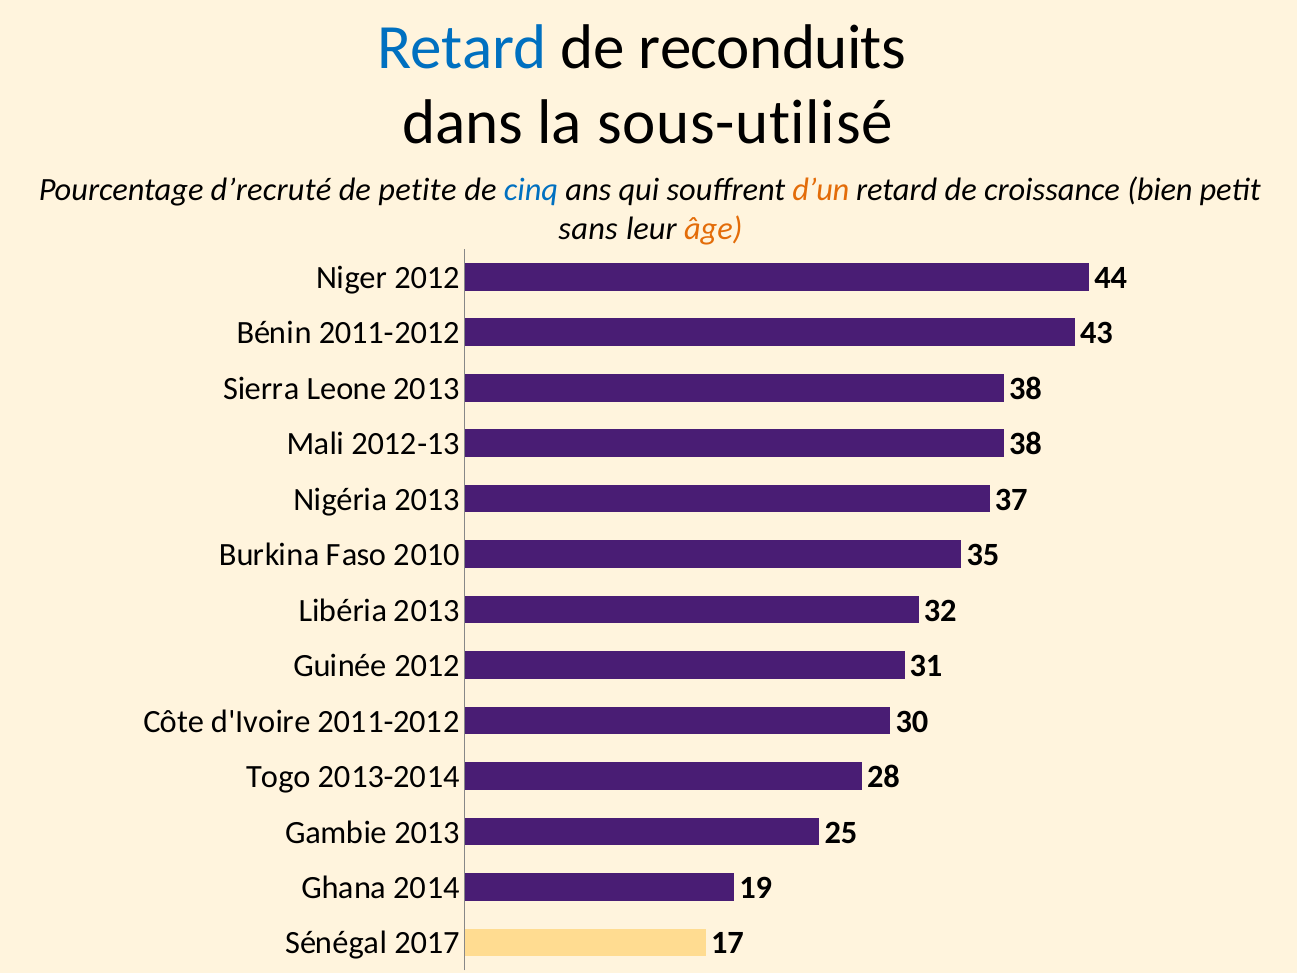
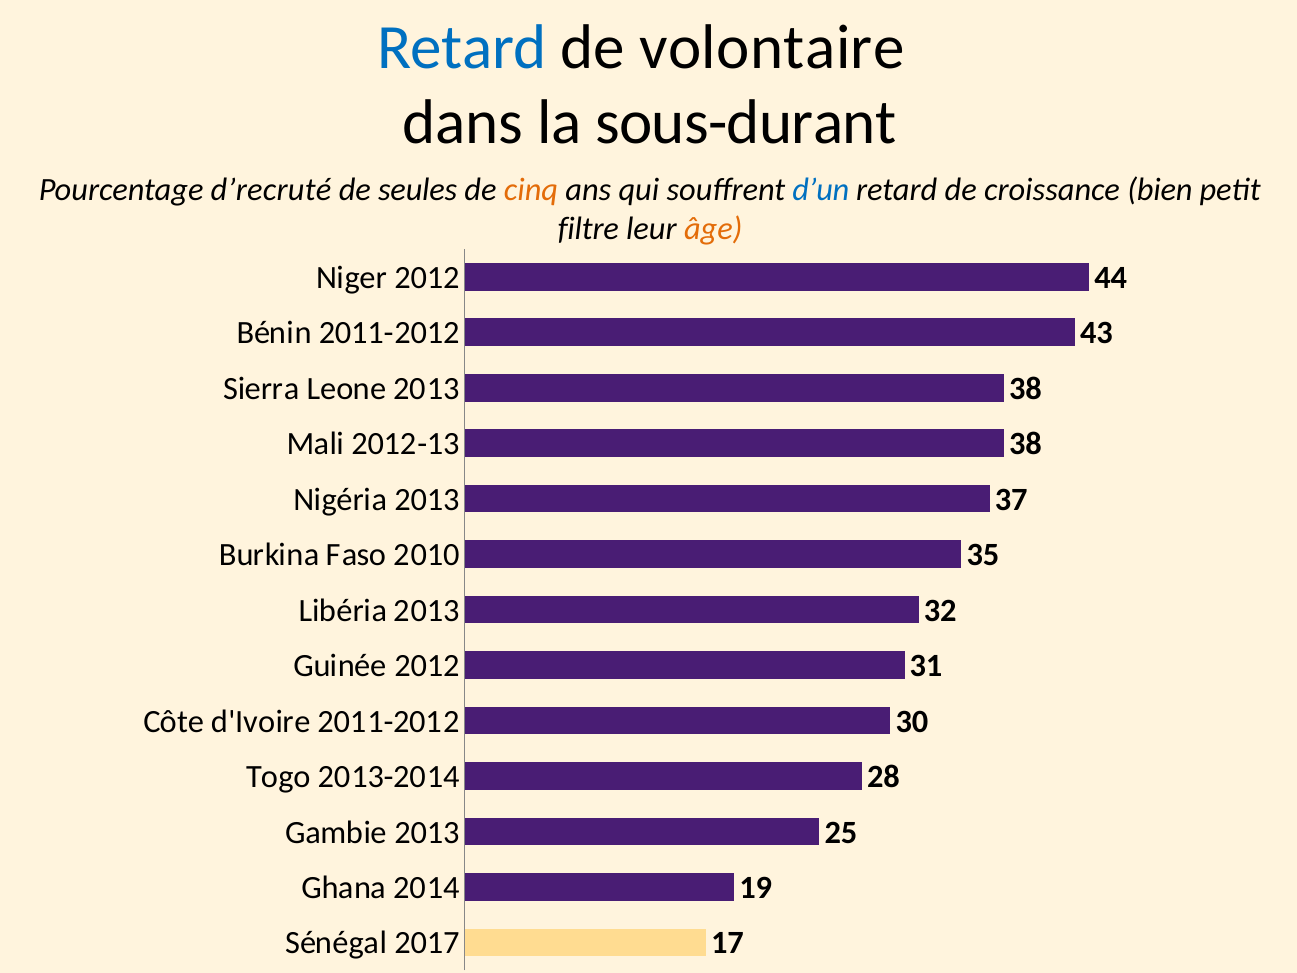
reconduits: reconduits -> volontaire
sous-utilisé: sous-utilisé -> sous-durant
petite: petite -> seules
cinq colour: blue -> orange
d’un colour: orange -> blue
sans: sans -> filtre
